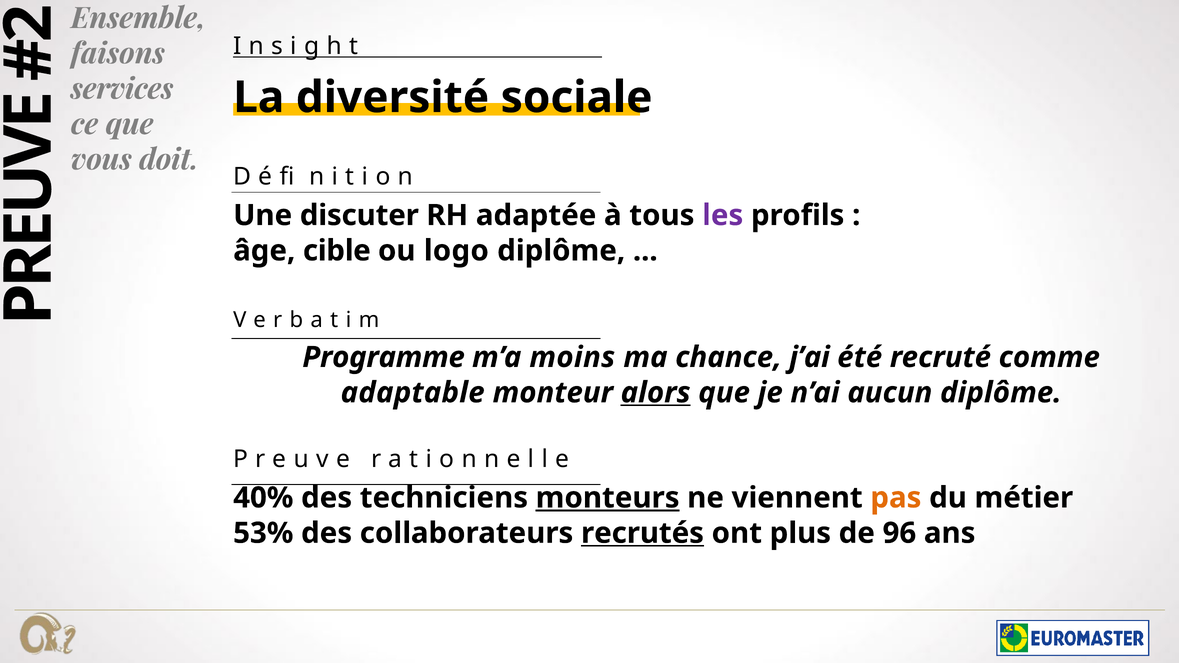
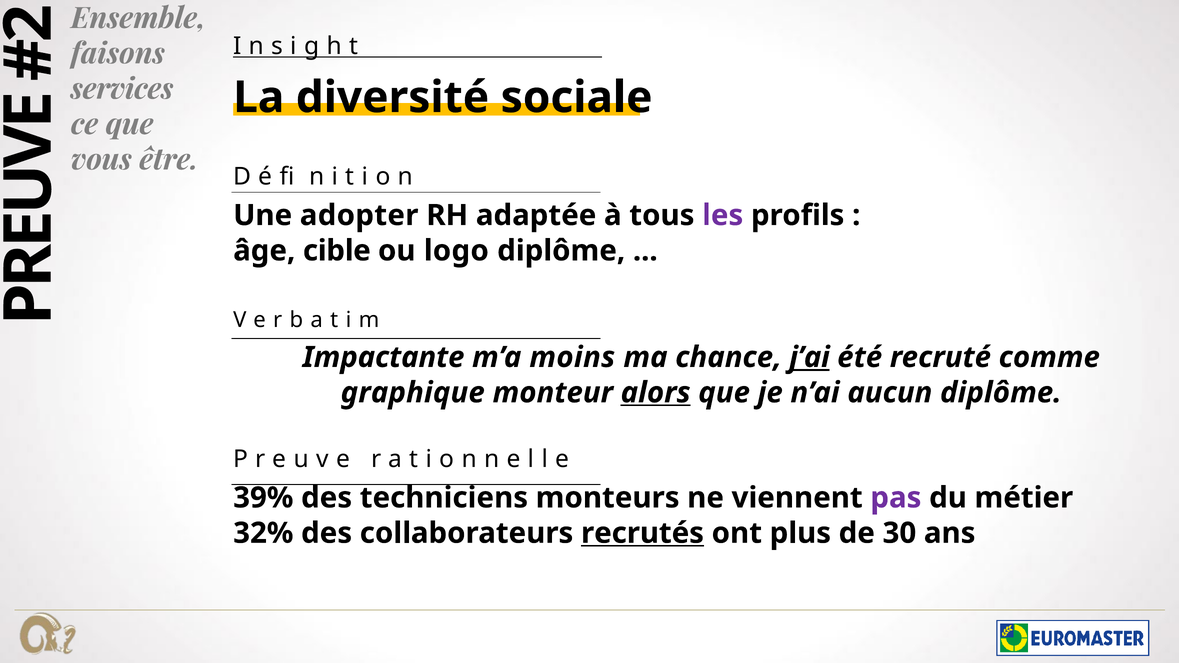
doit: doit -> être
discuter: discuter -> adopter
Programme: Programme -> Impactante
j’ai underline: none -> present
adaptable: adaptable -> graphique
40%: 40% -> 39%
monteurs underline: present -> none
pas colour: orange -> purple
53%: 53% -> 32%
96: 96 -> 30
